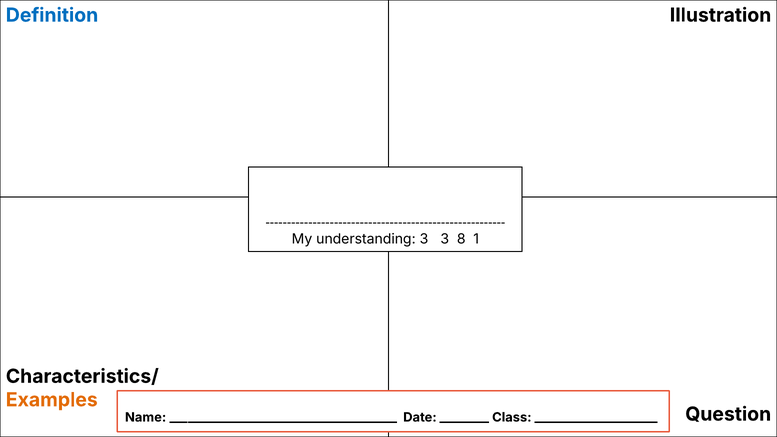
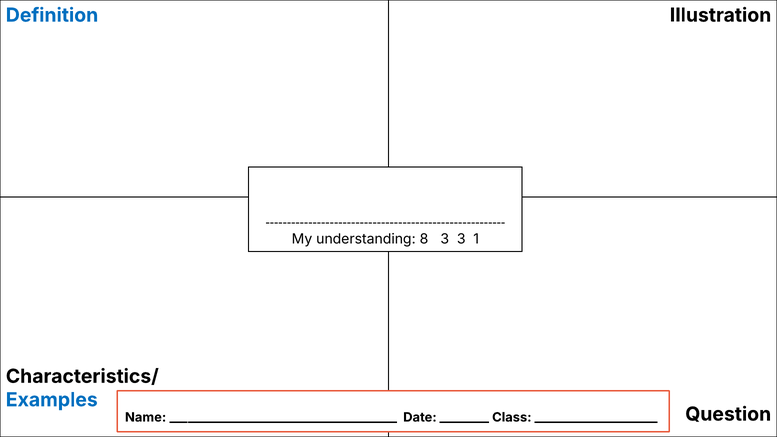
understanding 3: 3 -> 8
3 8: 8 -> 3
Examples colour: orange -> blue
